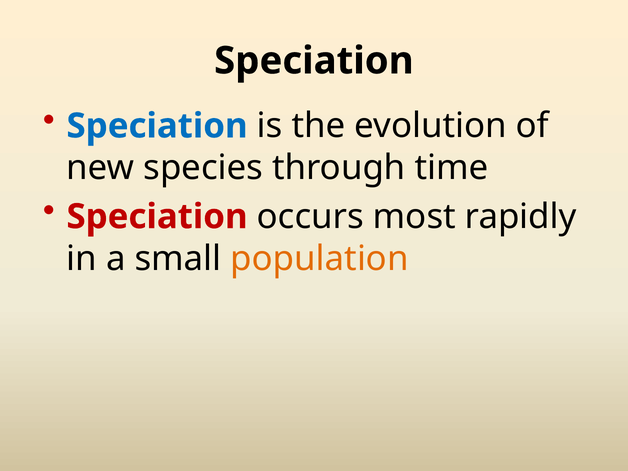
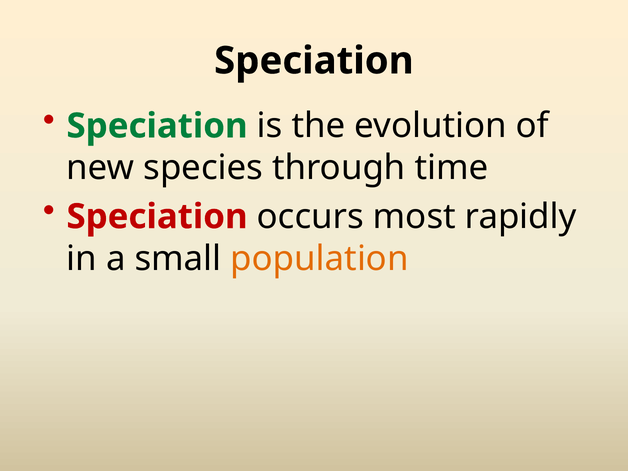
Speciation at (157, 126) colour: blue -> green
